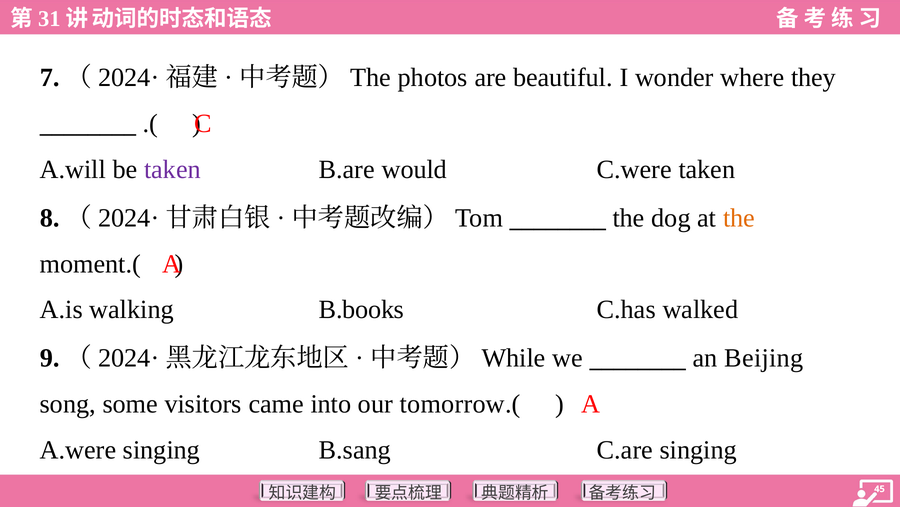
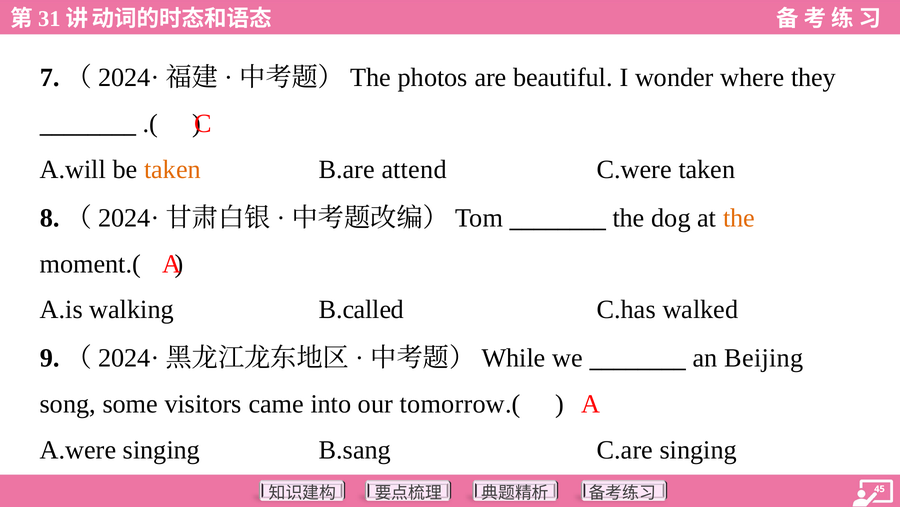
taken at (172, 169) colour: purple -> orange
would: would -> attend
B.books: B.books -> B.called
